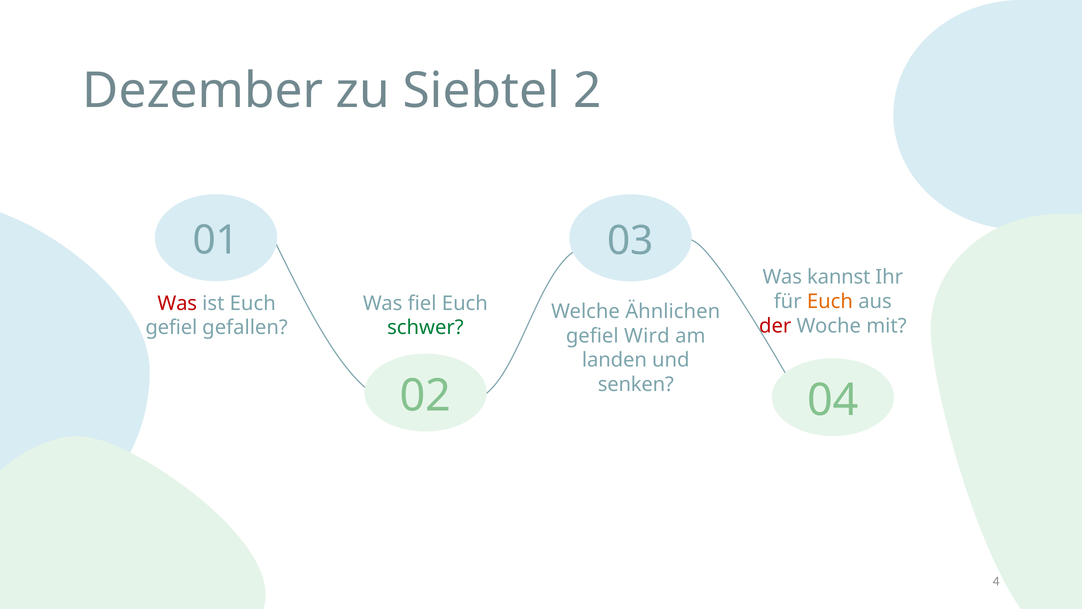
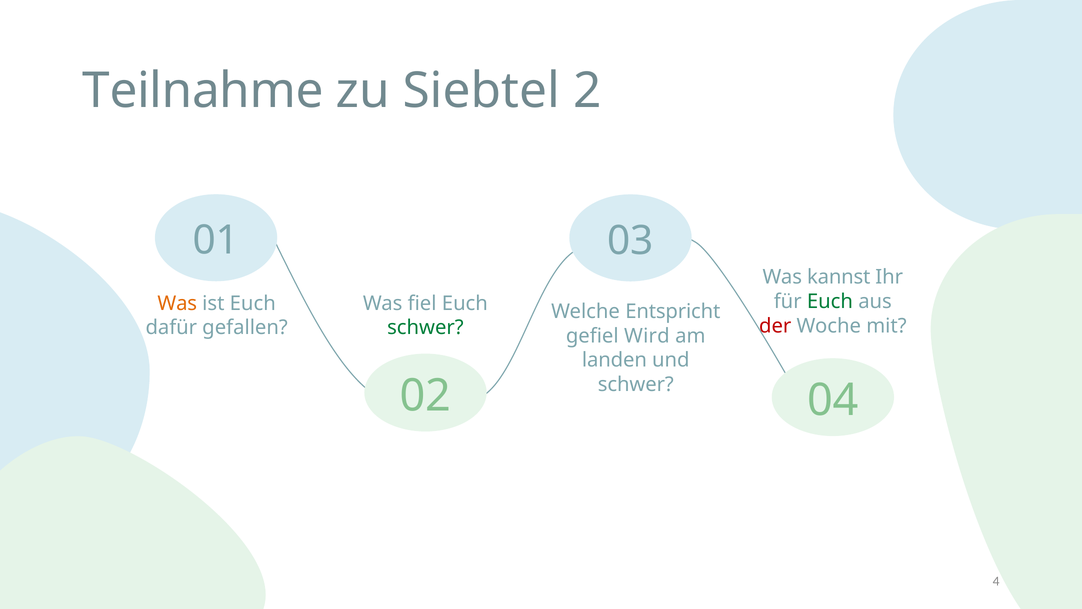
Dezember: Dezember -> Teilnahme
Euch at (830, 301) colour: orange -> green
Was at (177, 303) colour: red -> orange
Ähnlichen: Ähnlichen -> Entspricht
gefiel at (171, 328): gefiel -> dafür
senken at (636, 384): senken -> schwer
